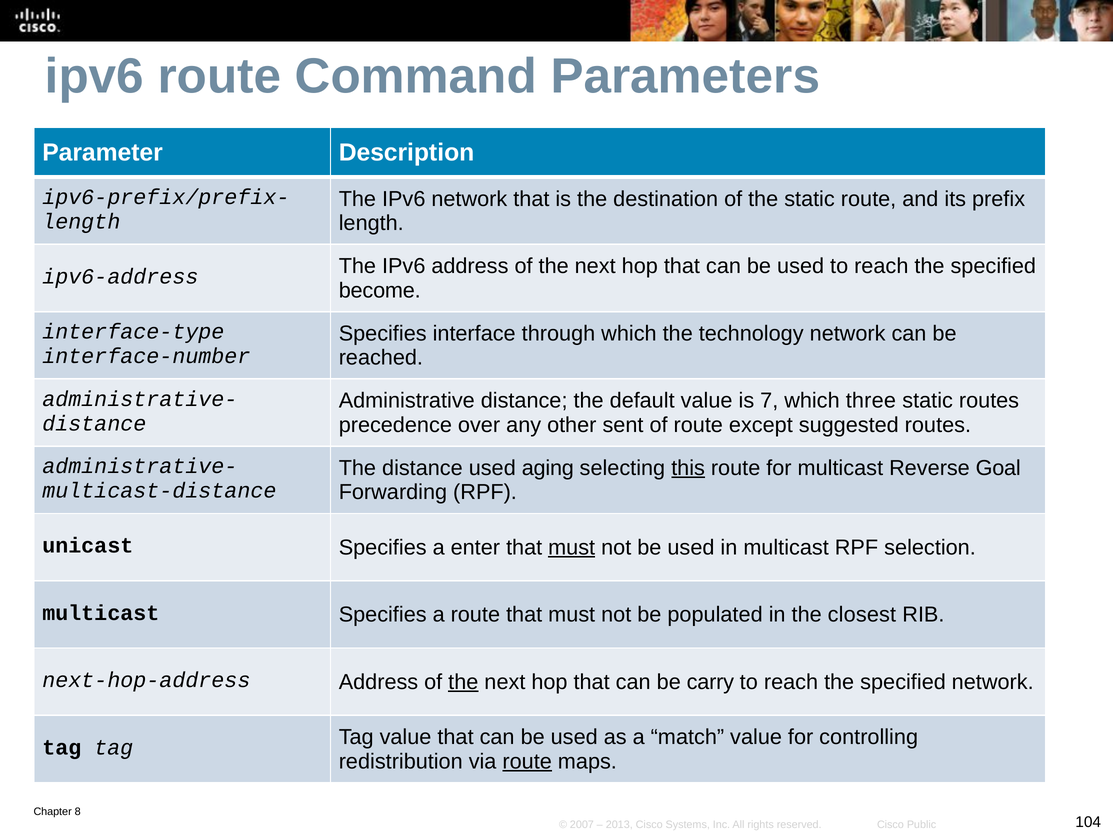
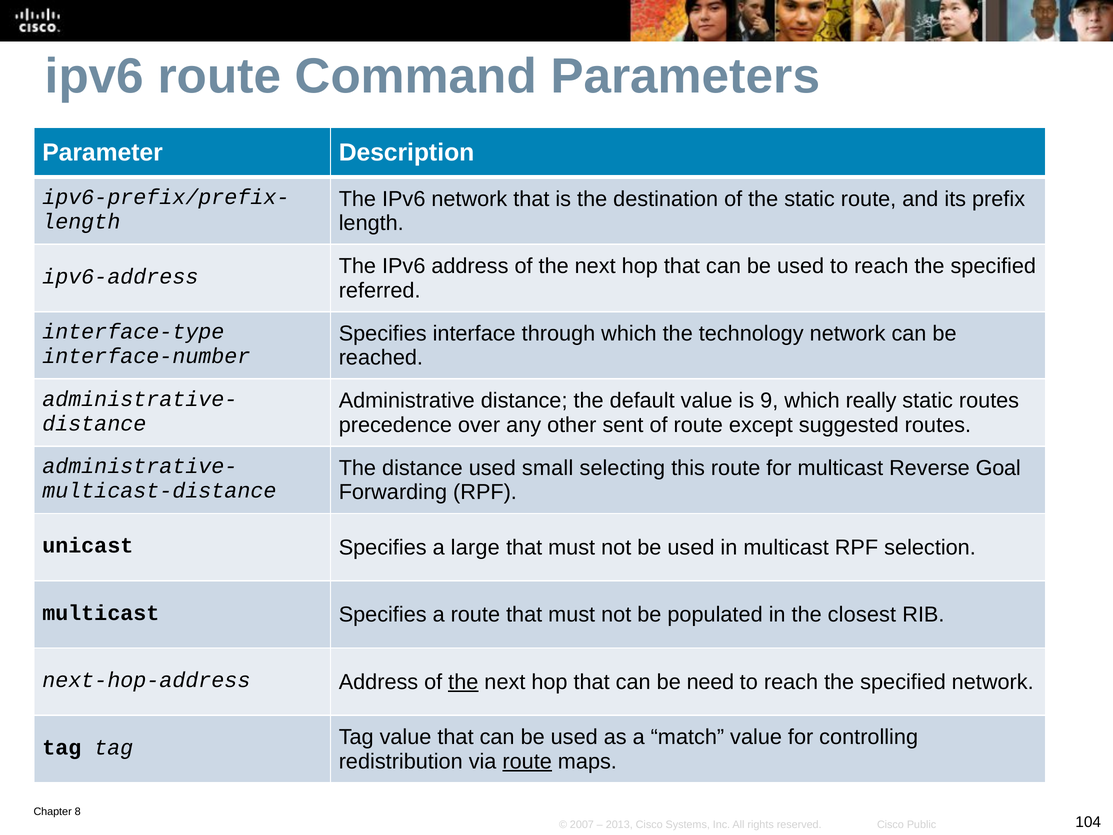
become: become -> referred
7: 7 -> 9
three: three -> really
aging: aging -> small
this underline: present -> none
enter: enter -> large
must at (572, 547) underline: present -> none
carry: carry -> need
